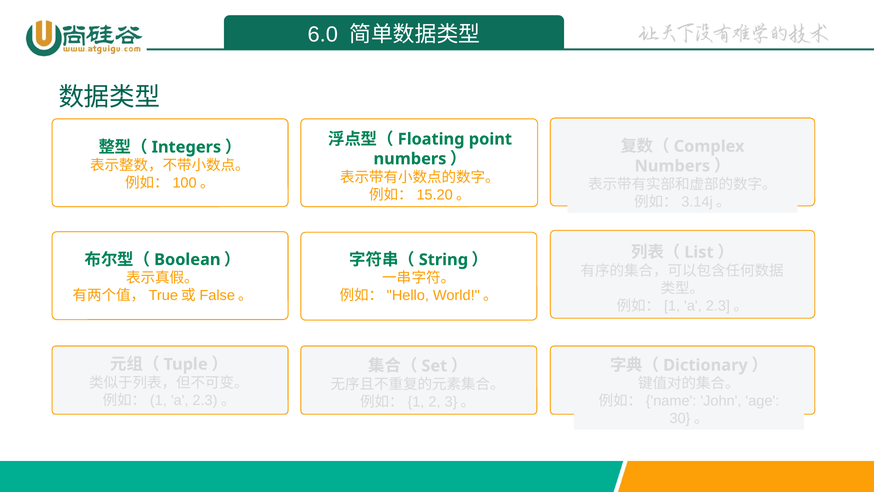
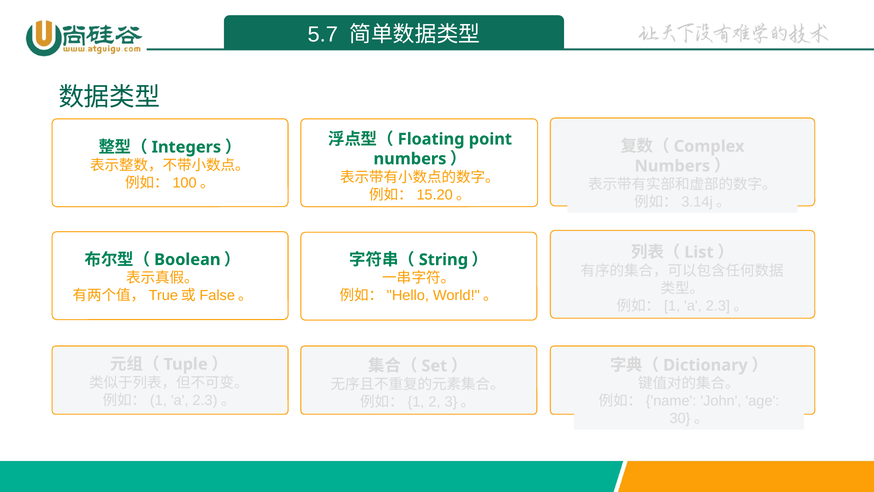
6.0: 6.0 -> 5.7
